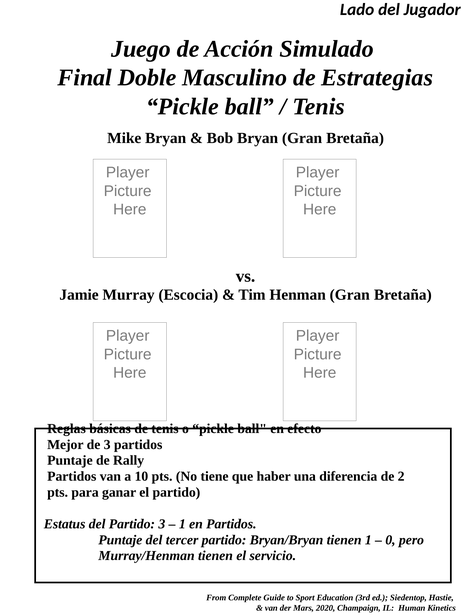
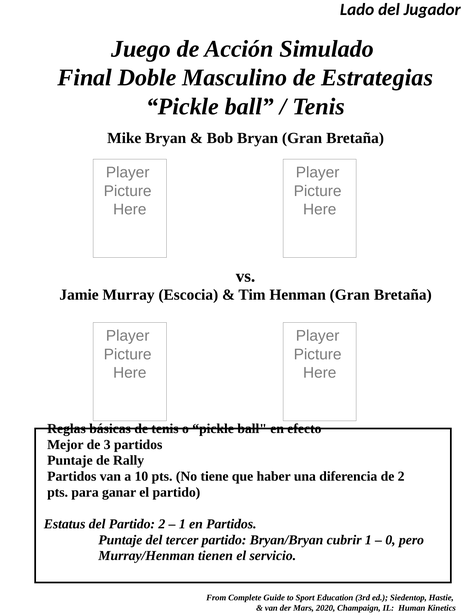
Partido 3: 3 -> 2
Bryan/Bryan tienen: tienen -> cubrir
